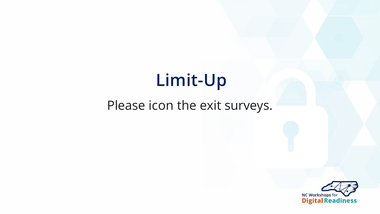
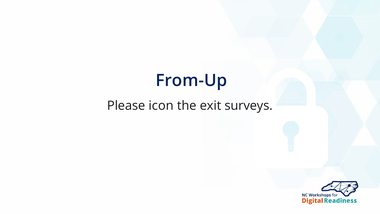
Limit-Up: Limit-Up -> From-Up
